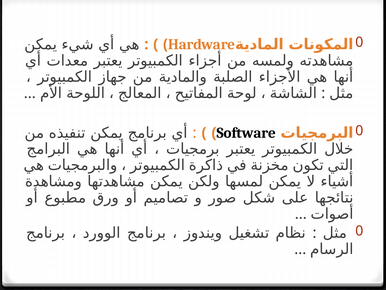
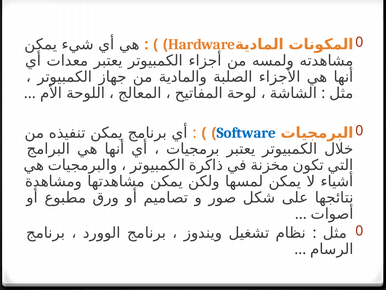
Software colour: black -> blue
